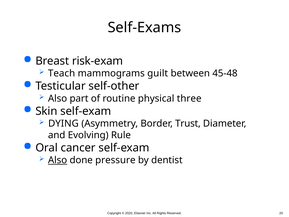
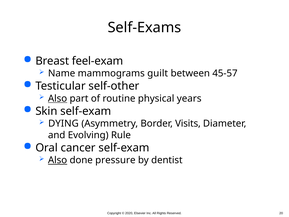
risk-exam: risk-exam -> feel-exam
Teach: Teach -> Name
45-48: 45-48 -> 45-57
Also at (58, 98) underline: none -> present
three: three -> years
Trust: Trust -> Visits
